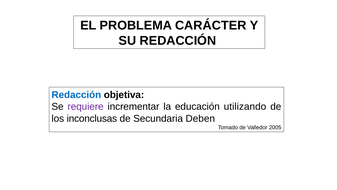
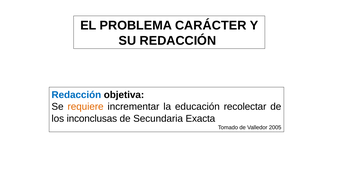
requiere colour: purple -> orange
utilizando: utilizando -> recolectar
Deben: Deben -> Exacta
